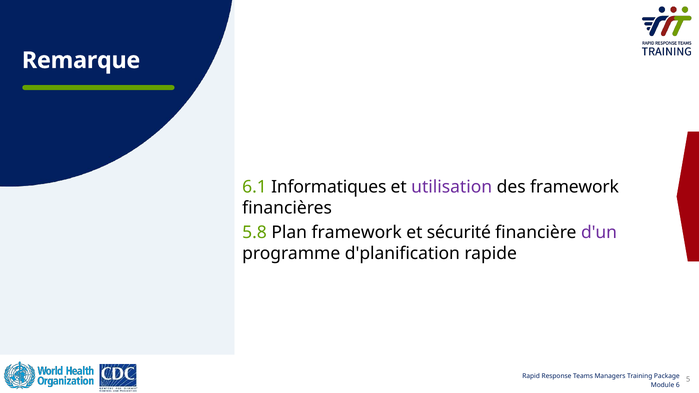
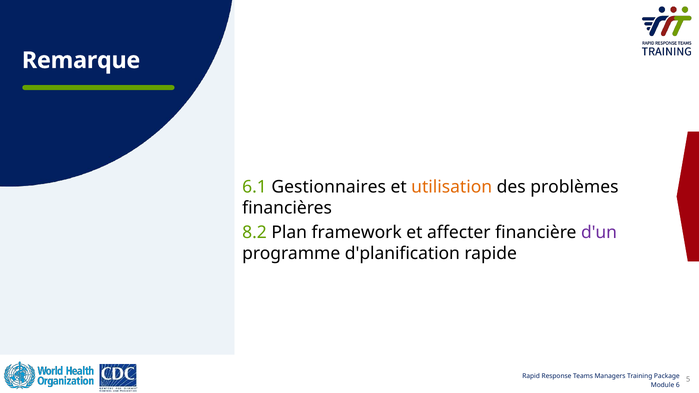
Informatiques: Informatiques -> Gestionnaires
utilisation colour: purple -> orange
des framework: framework -> problèmes
5.8: 5.8 -> 8.2
sécurité: sécurité -> affecter
